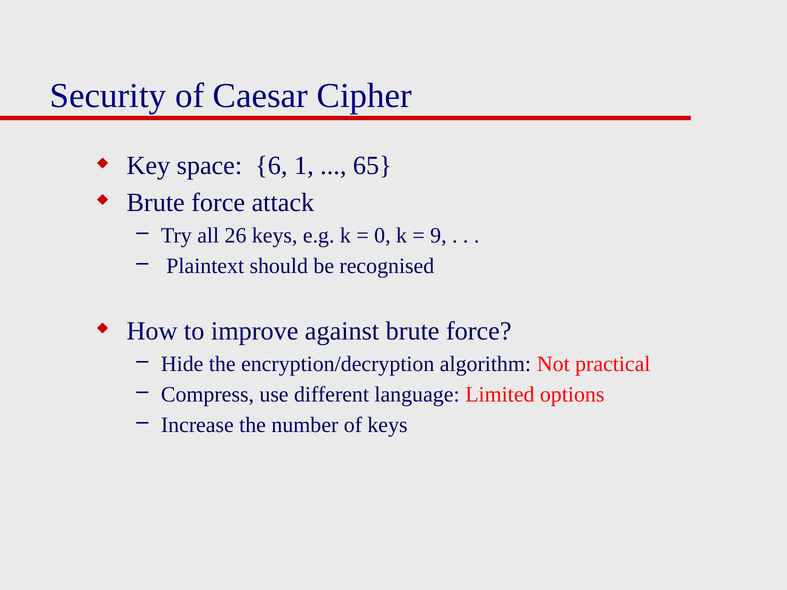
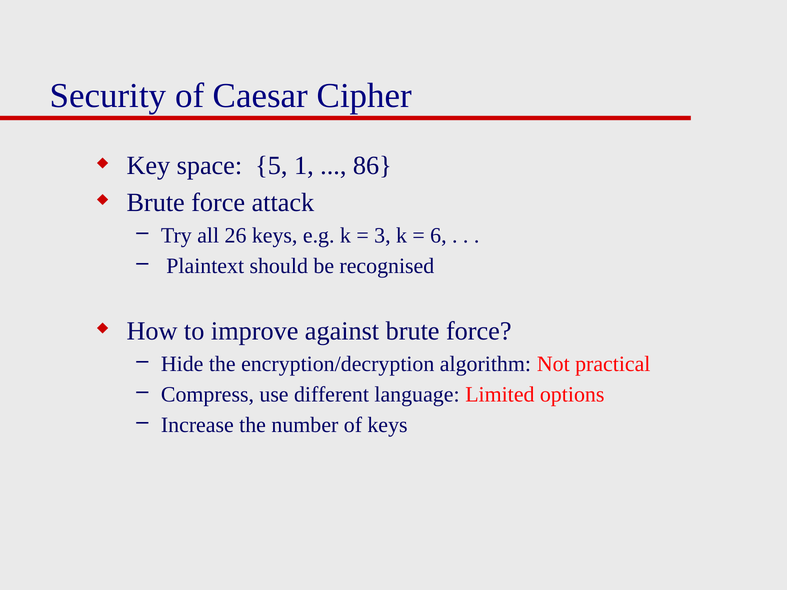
6: 6 -> 5
65: 65 -> 86
0: 0 -> 3
9: 9 -> 6
